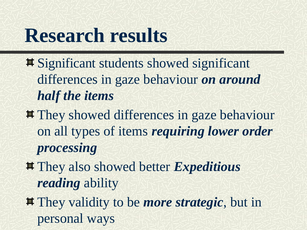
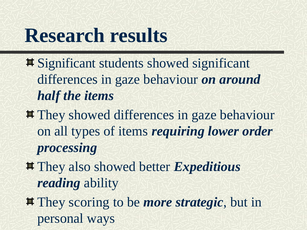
validity: validity -> scoring
